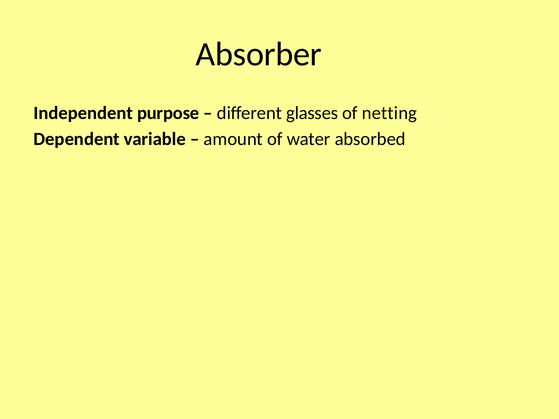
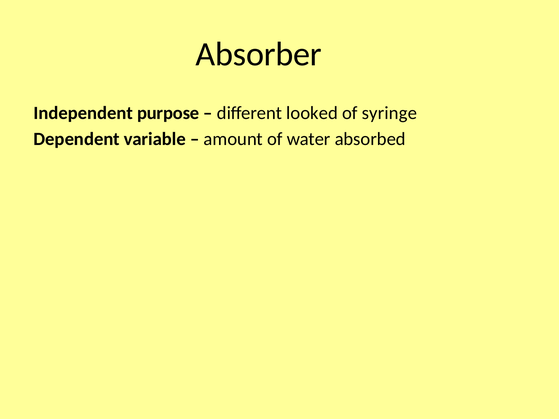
glasses: glasses -> looked
netting: netting -> syringe
